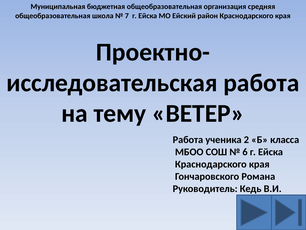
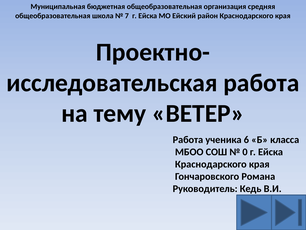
2: 2 -> 6
6: 6 -> 0
